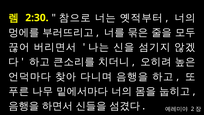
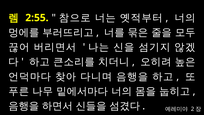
2:30: 2:30 -> 2:55
